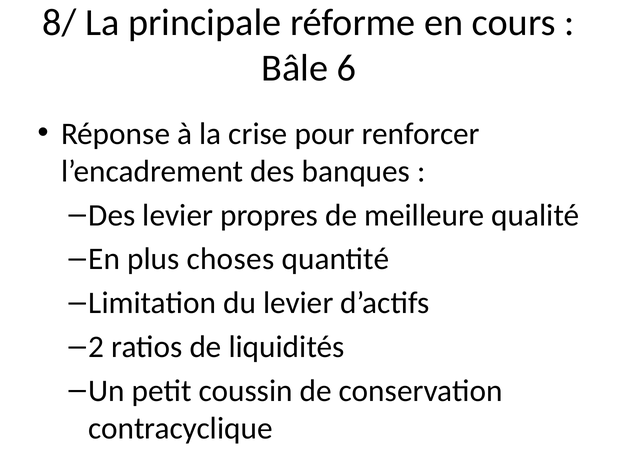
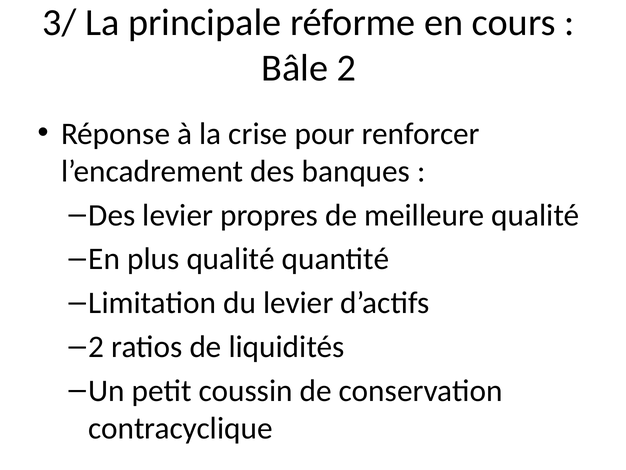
8/: 8/ -> 3/
Bâle 6: 6 -> 2
plus choses: choses -> qualité
